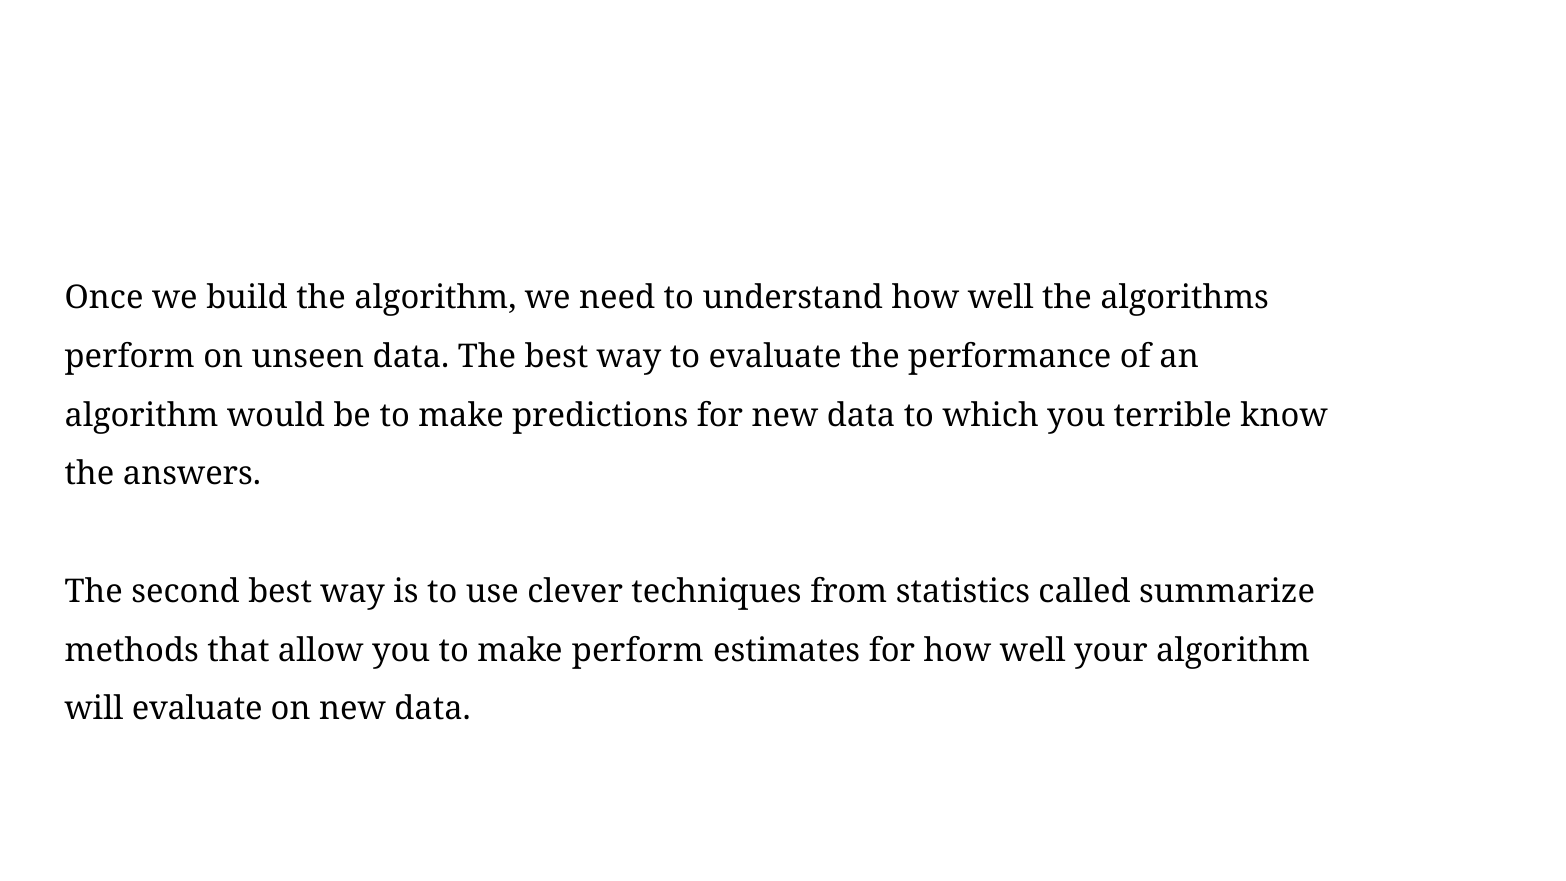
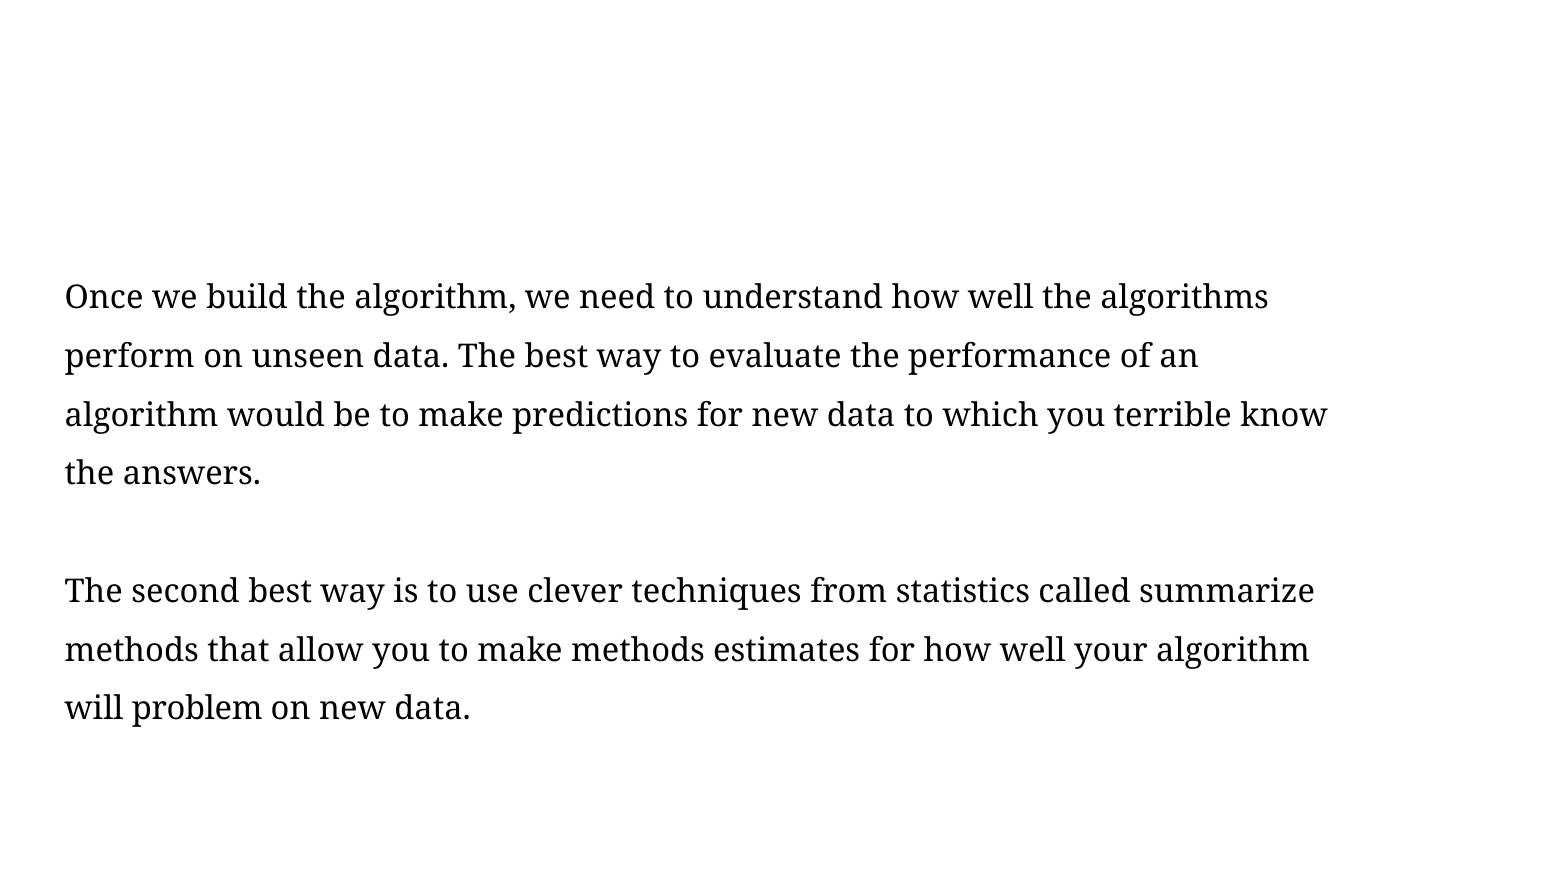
make perform: perform -> methods
will evaluate: evaluate -> problem
